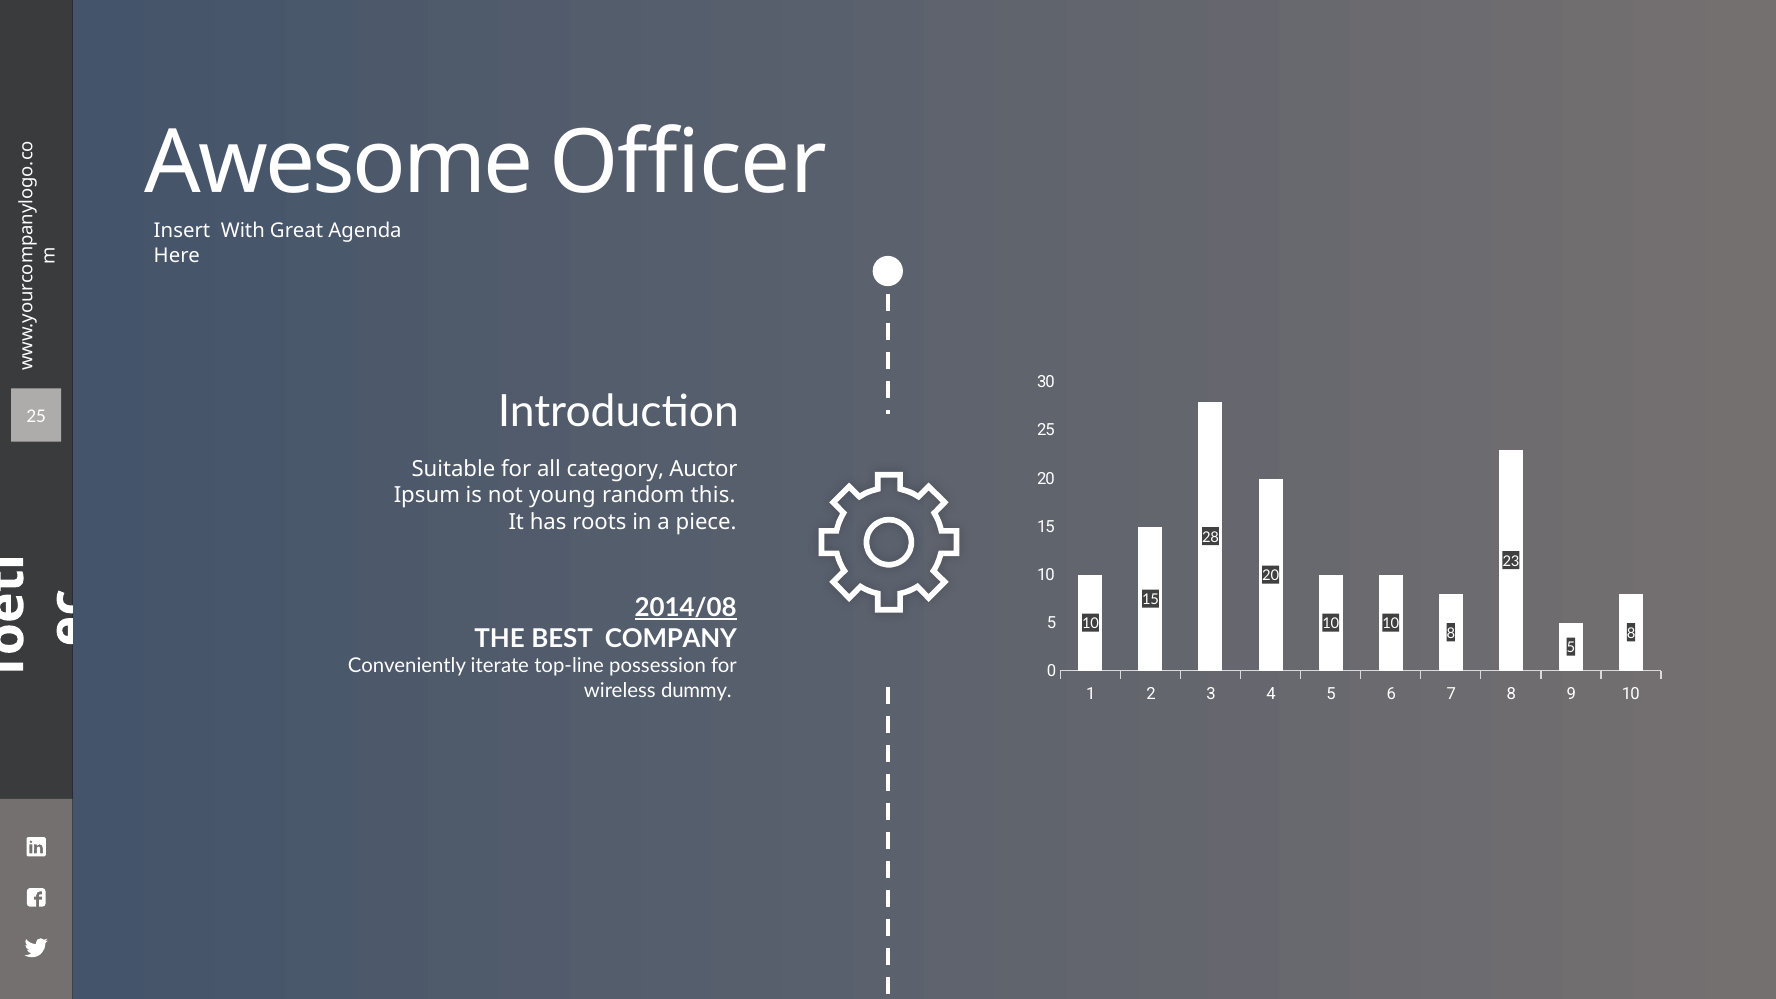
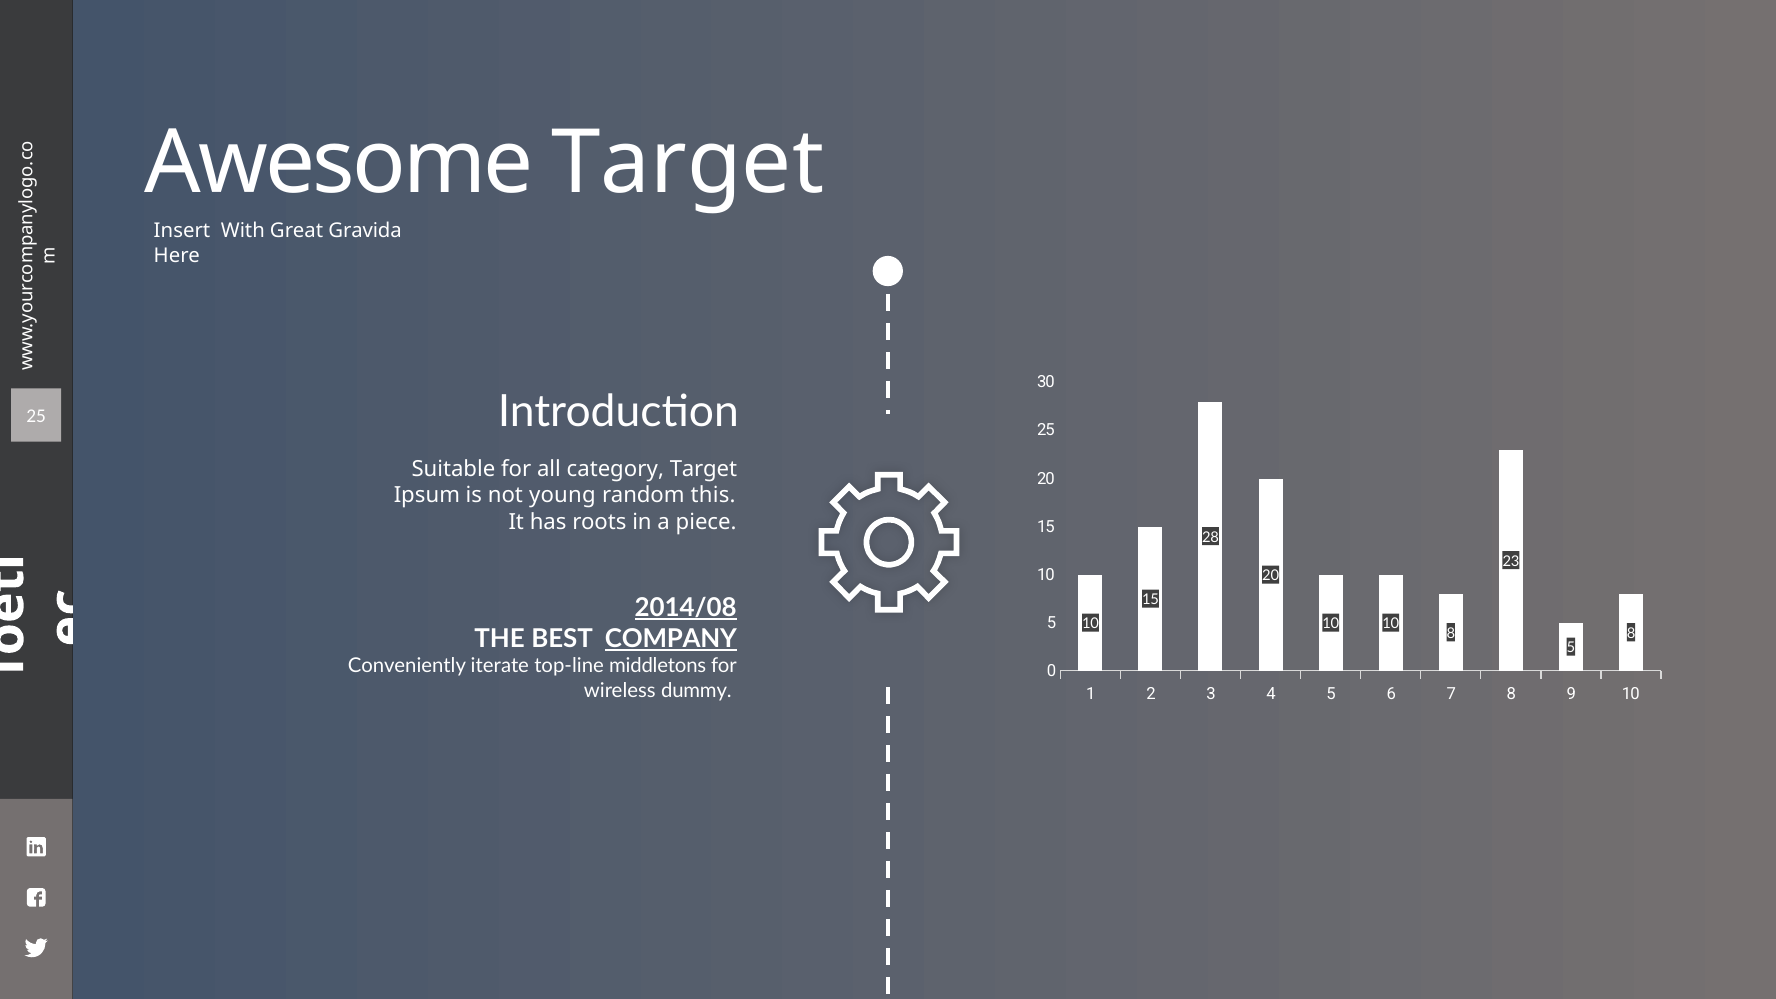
Awesome Officer: Officer -> Target
Agenda: Agenda -> Gravida
category Auctor: Auctor -> Target
COMPANY underline: none -> present
possession: possession -> middletons
